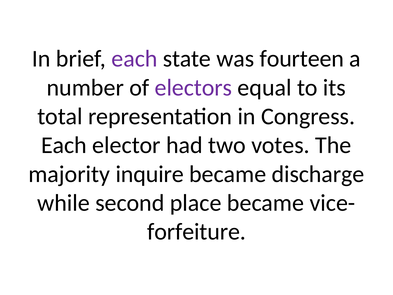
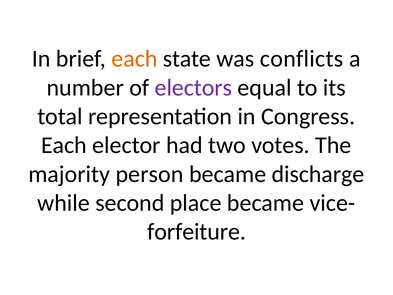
each at (134, 59) colour: purple -> orange
fourteen: fourteen -> conflicts
inquire: inquire -> person
